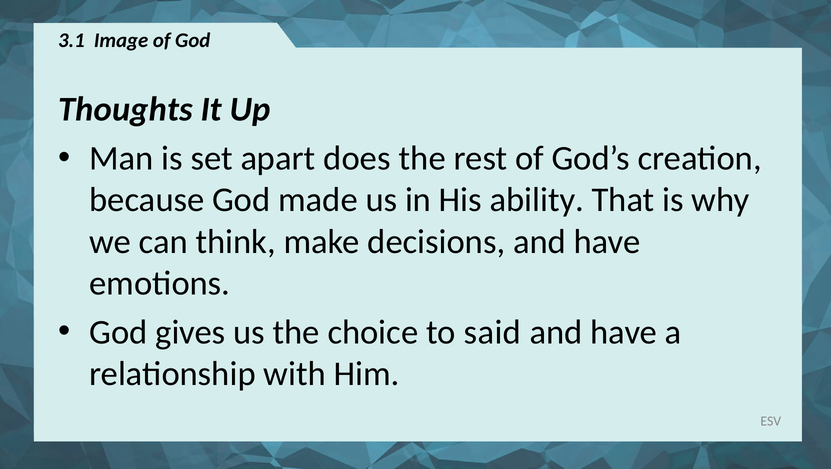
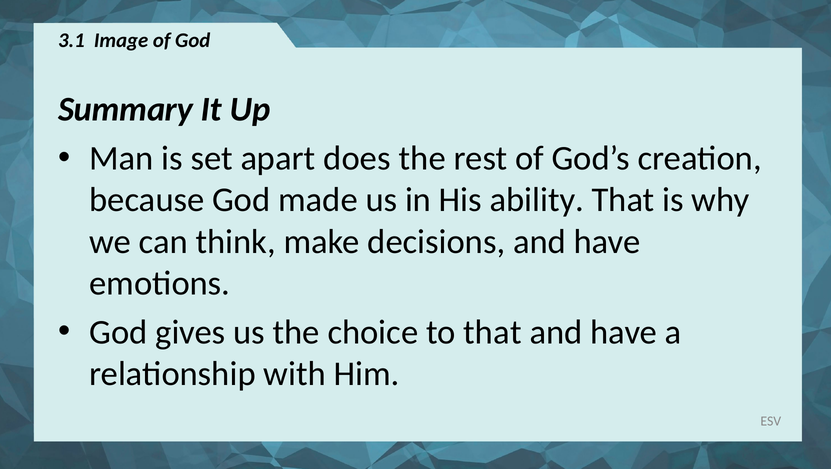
Thoughts: Thoughts -> Summary
to said: said -> that
